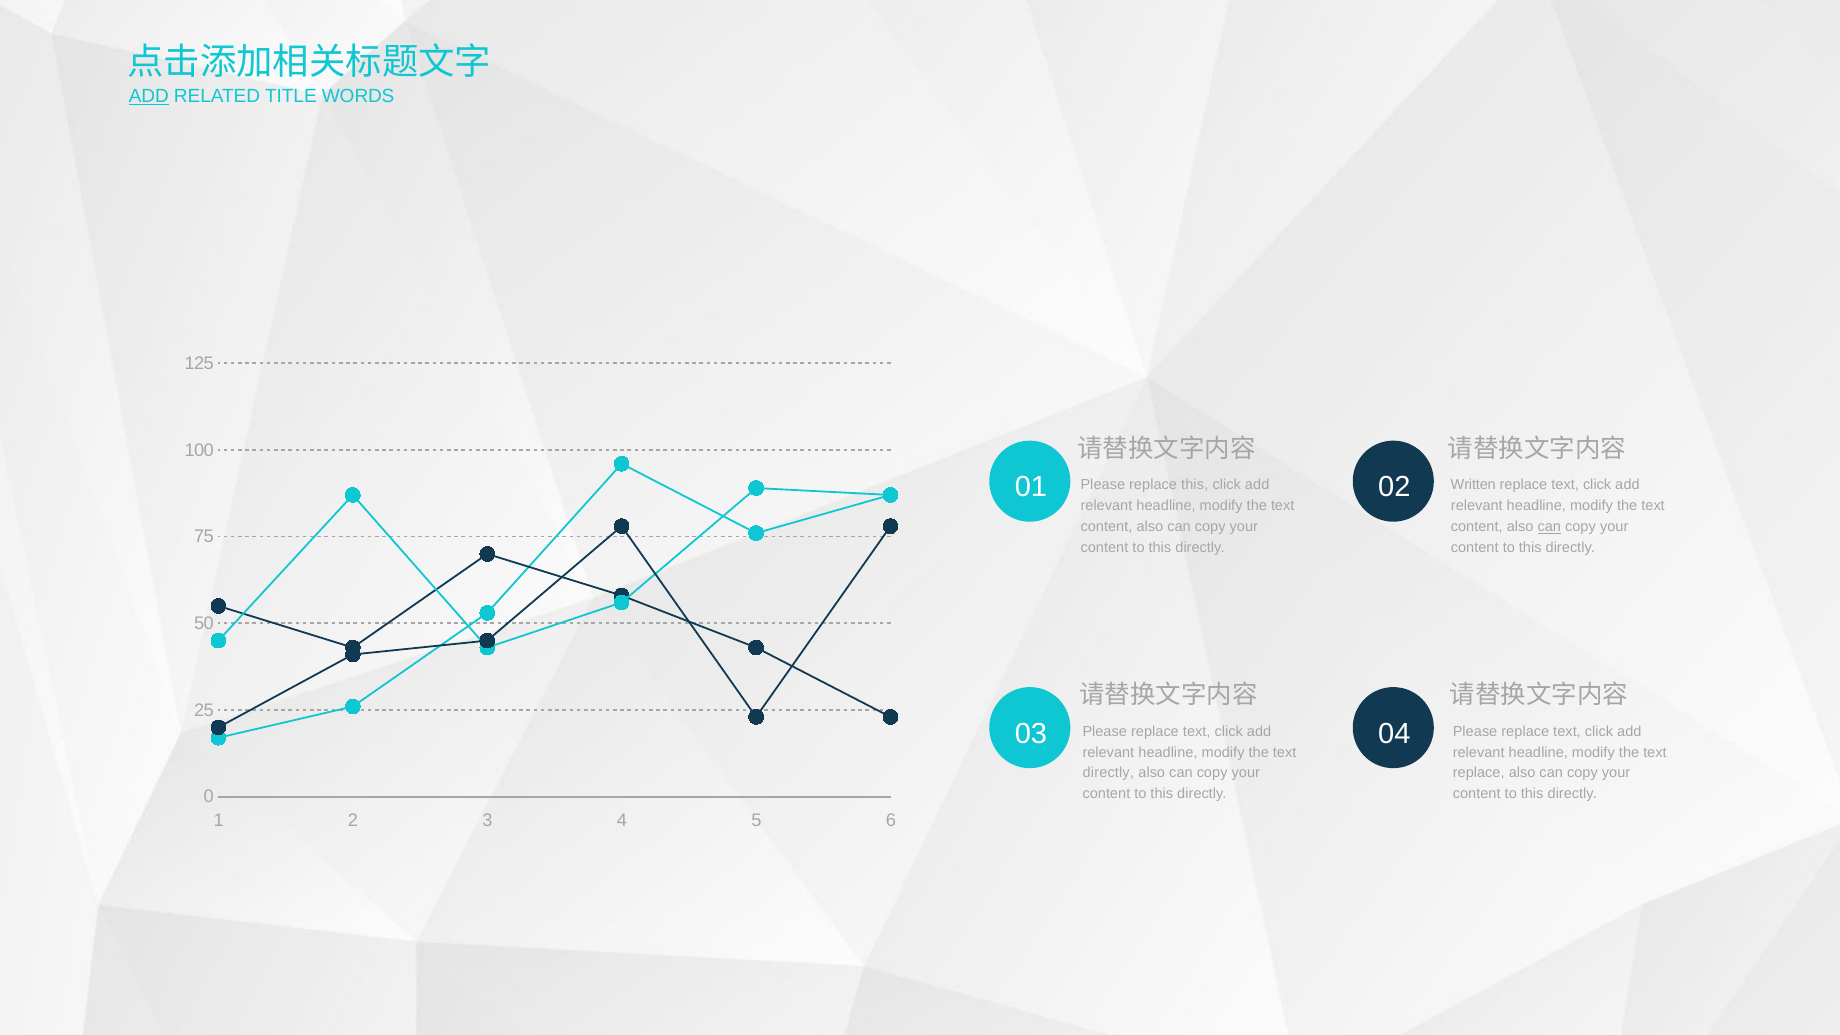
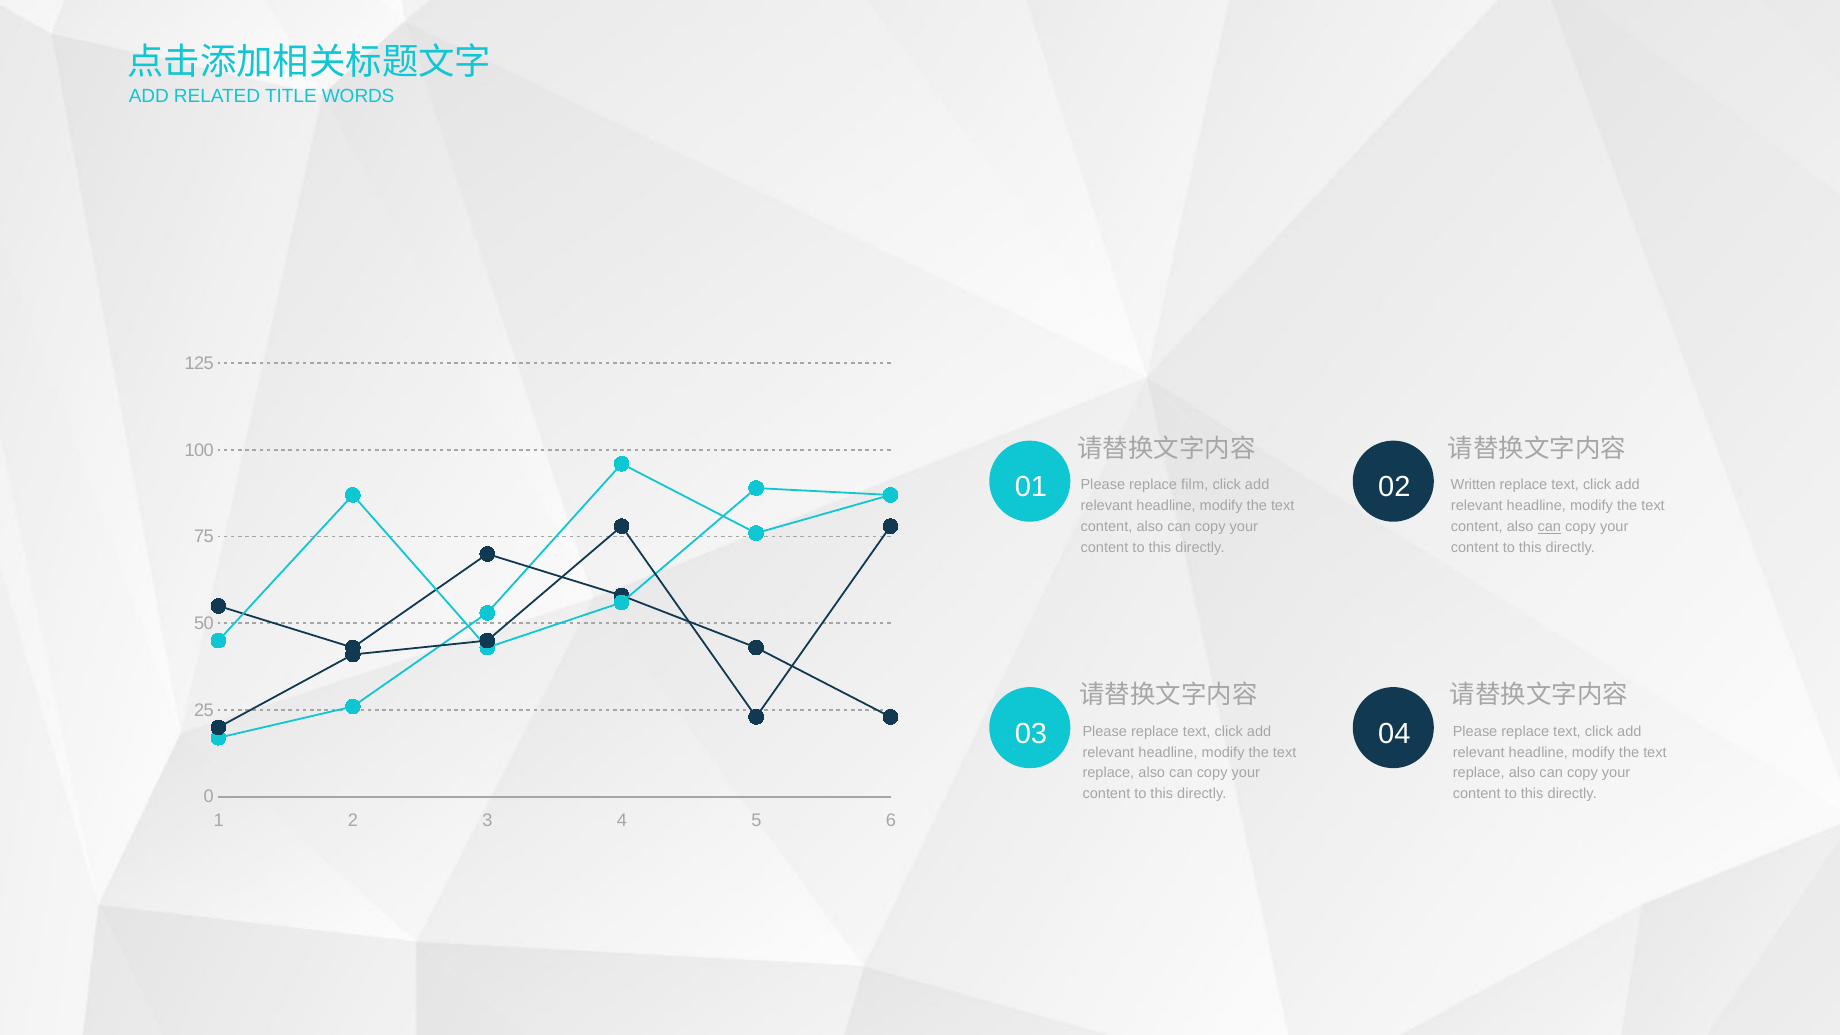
ADD at (149, 97) underline: present -> none
replace this: this -> film
directly at (1108, 773): directly -> replace
